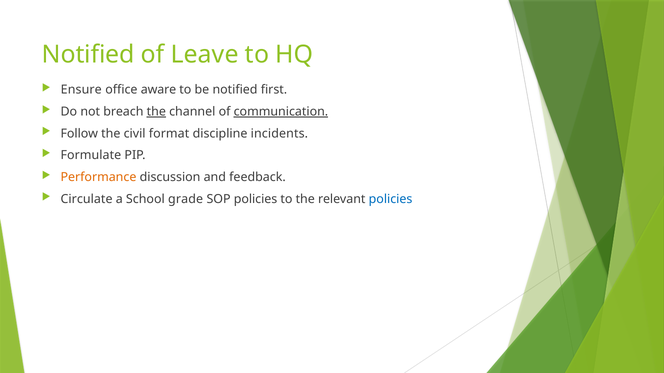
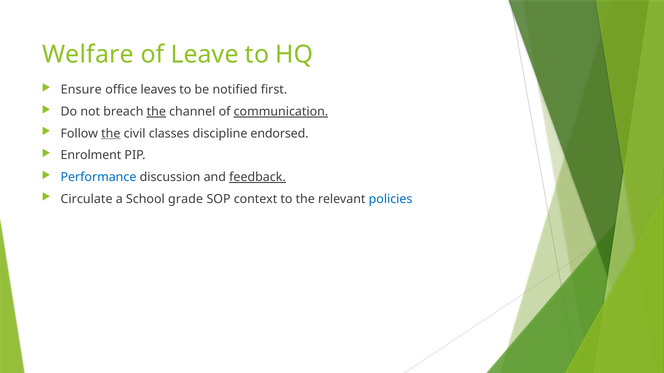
Notified at (88, 55): Notified -> Welfare
aware: aware -> leaves
the at (111, 134) underline: none -> present
format: format -> classes
incidents: incidents -> endorsed
Formulate: Formulate -> Enrolment
Performance colour: orange -> blue
feedback underline: none -> present
SOP policies: policies -> context
